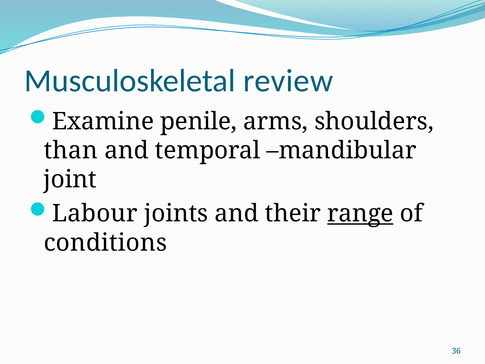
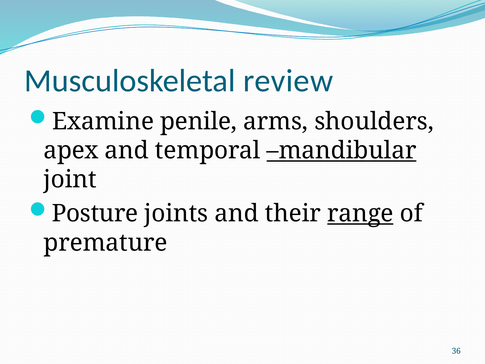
than: than -> apex
mandibular underline: none -> present
Labour: Labour -> Posture
conditions: conditions -> premature
